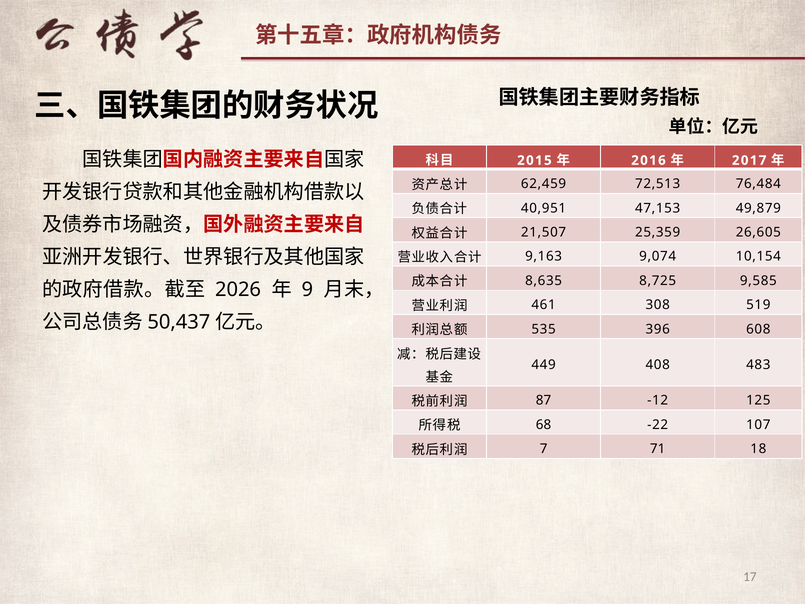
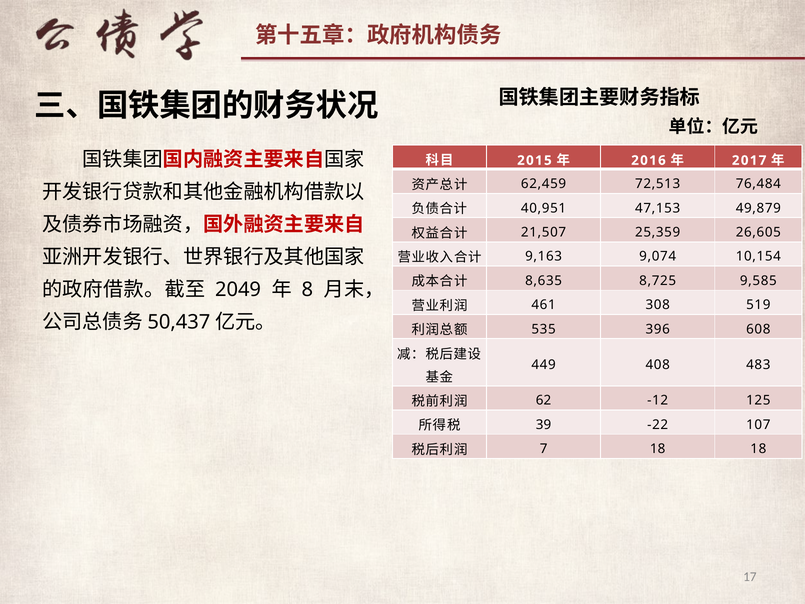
2026: 2026 -> 2049
9: 9 -> 8
87: 87 -> 62
68: 68 -> 39
7 71: 71 -> 18
